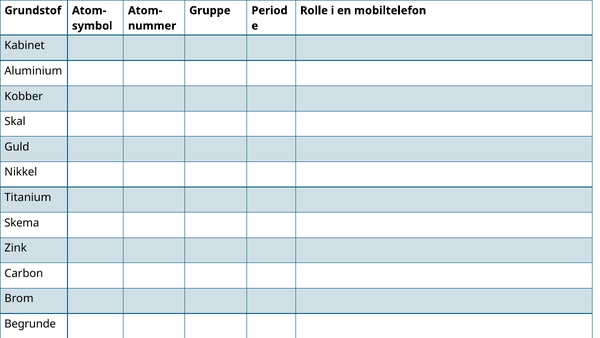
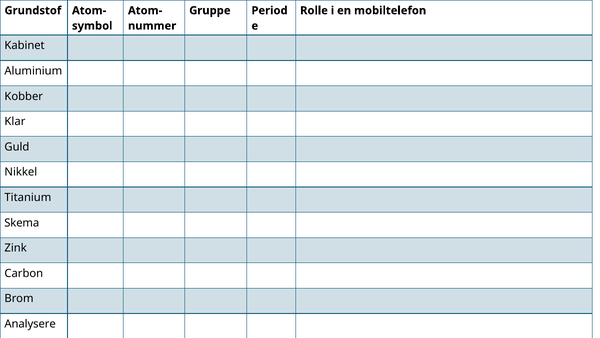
Skal: Skal -> Klar
Begrunde: Begrunde -> Analysere
